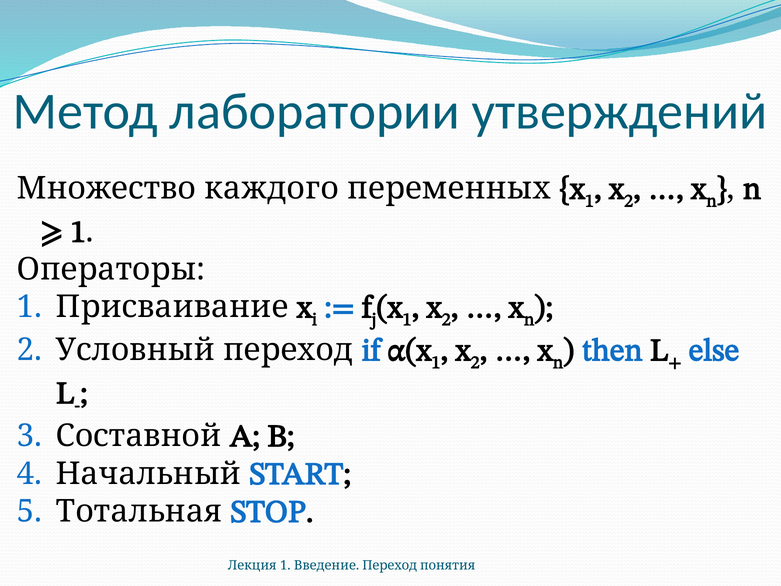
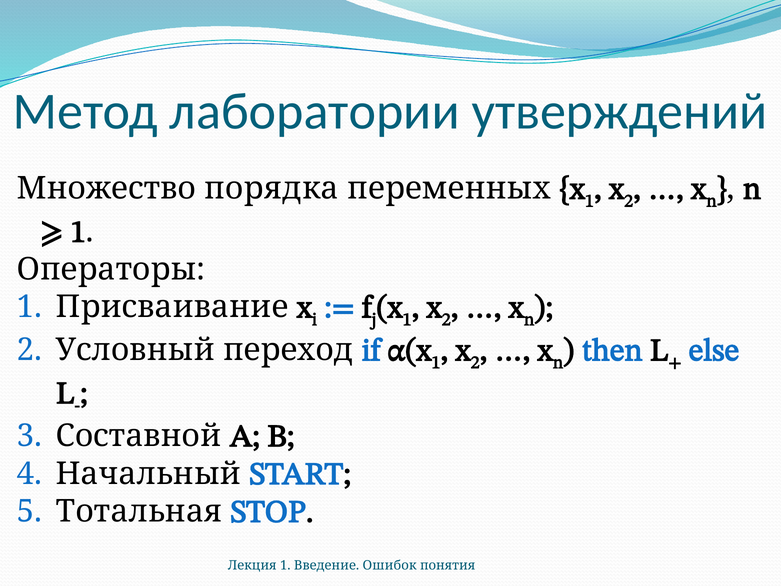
каждого: каждого -> порядка
Введение Переход: Переход -> Ошибок
